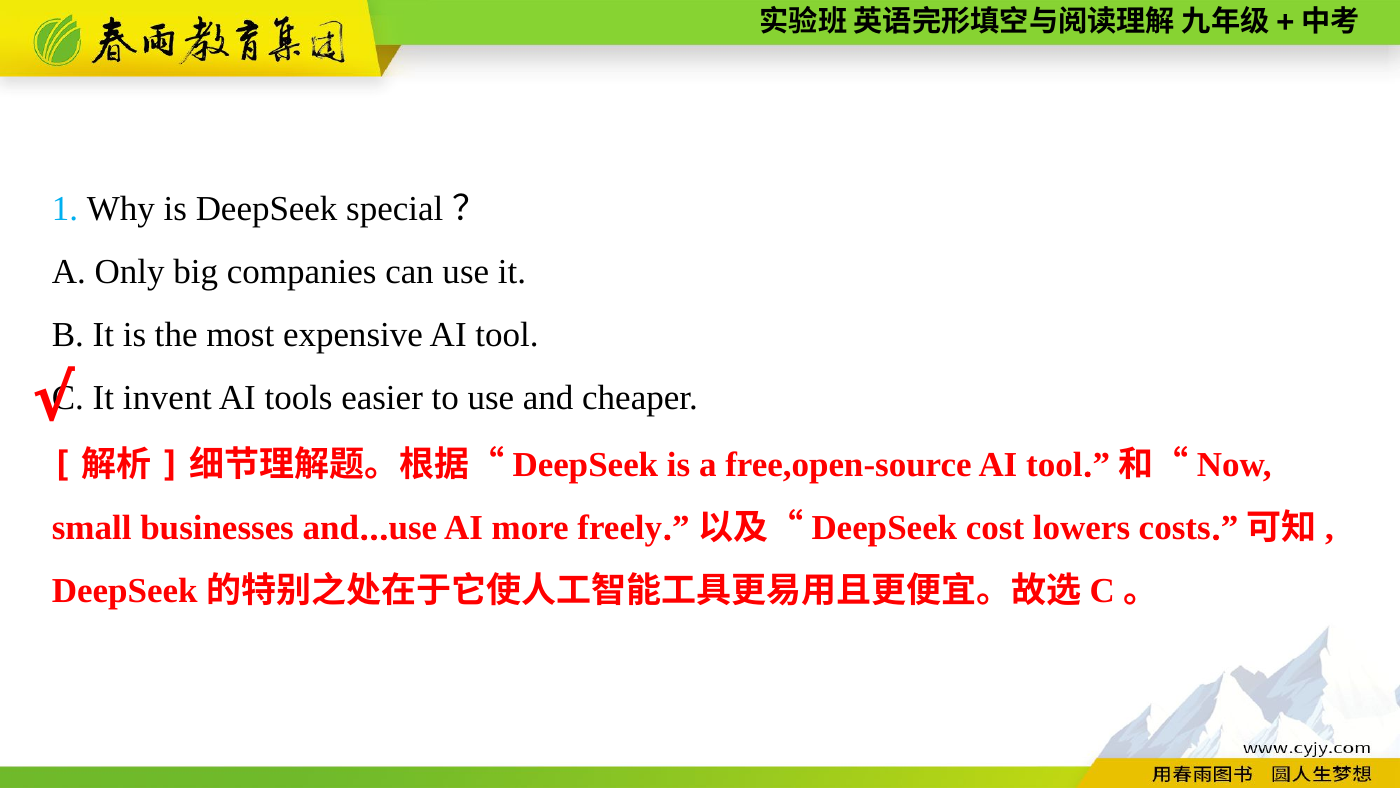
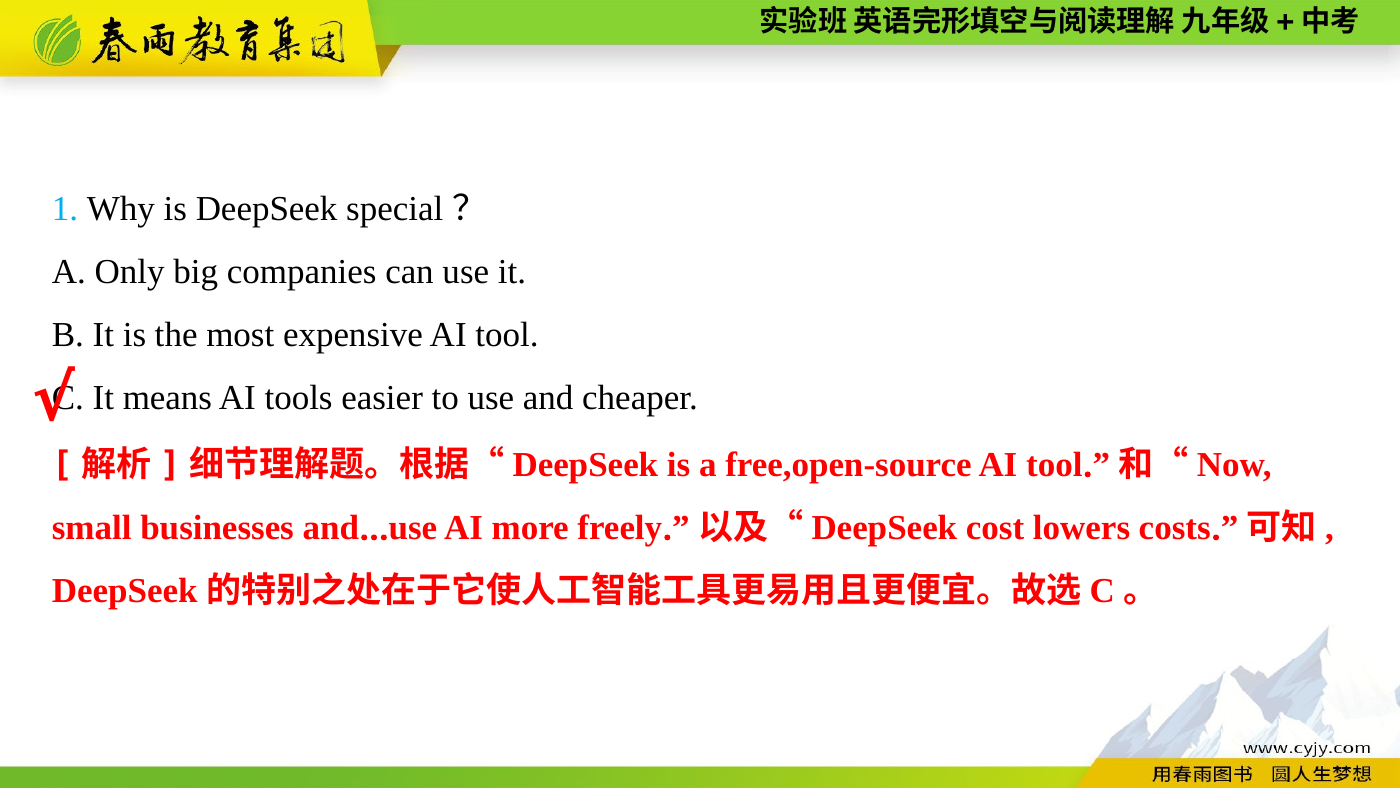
invent: invent -> means
